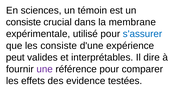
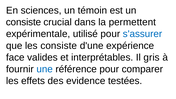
membrane: membrane -> permettent
peut: peut -> face
dire: dire -> gris
une colour: purple -> blue
